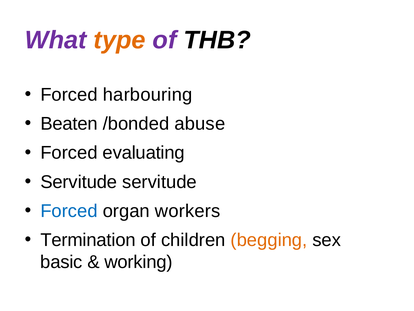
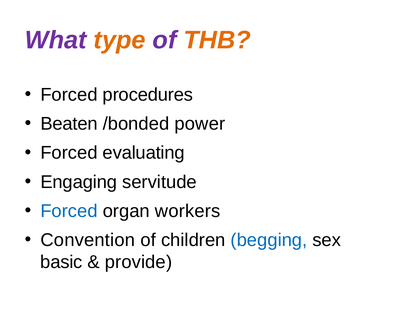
THB colour: black -> orange
harbouring: harbouring -> procedures
abuse: abuse -> power
Servitude at (79, 182): Servitude -> Engaging
Termination: Termination -> Convention
begging colour: orange -> blue
working: working -> provide
